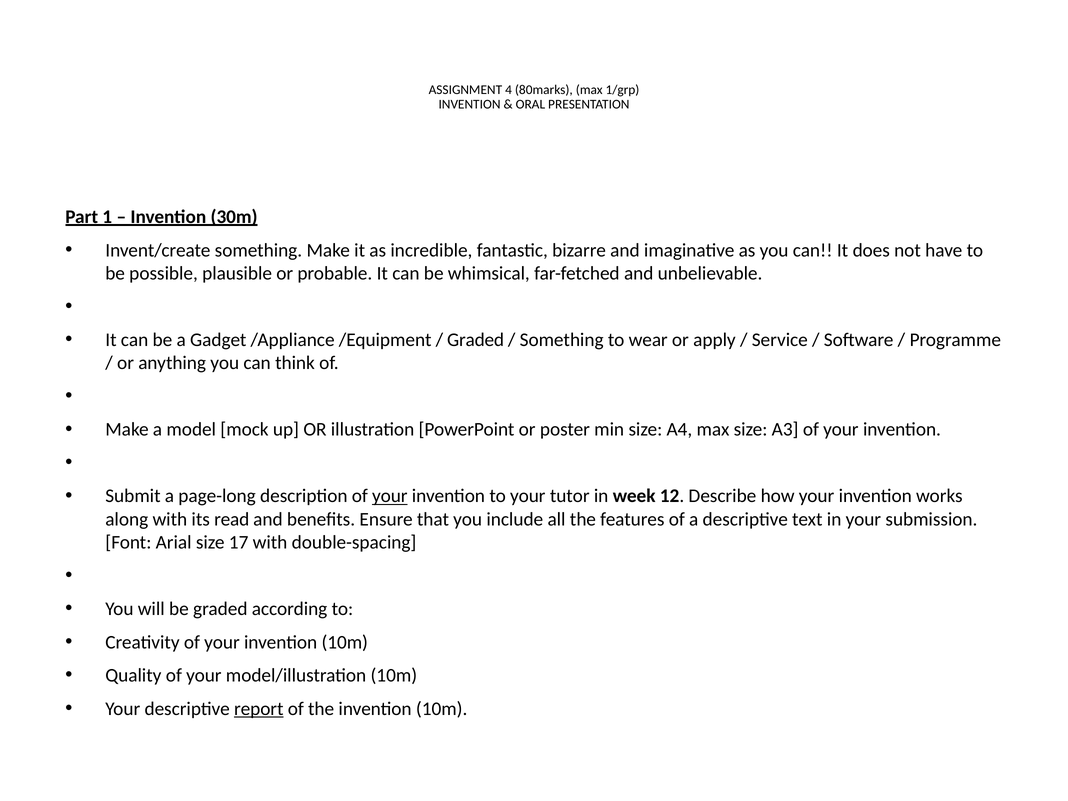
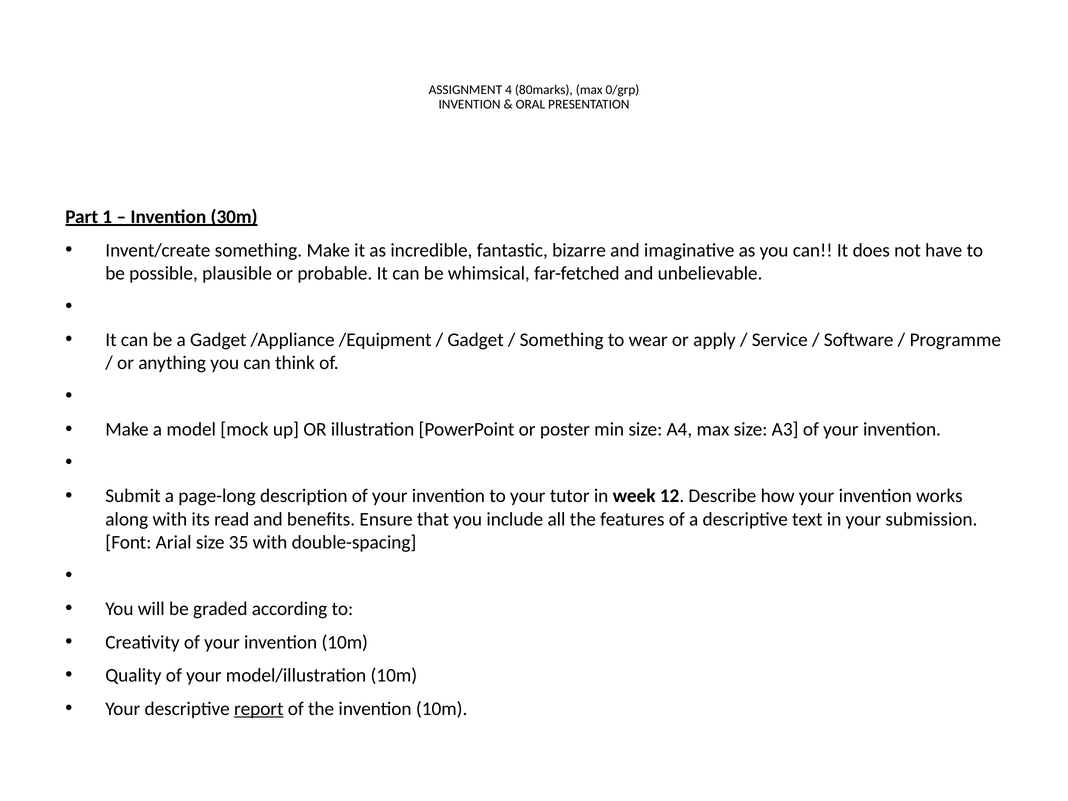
1/grp: 1/grp -> 0/grp
Graded at (476, 340): Graded -> Gadget
your at (390, 496) underline: present -> none
17: 17 -> 35
